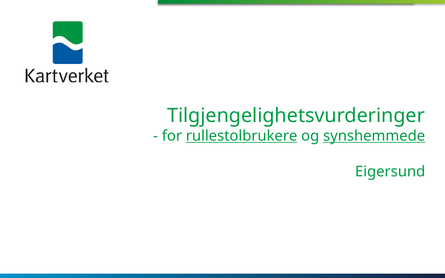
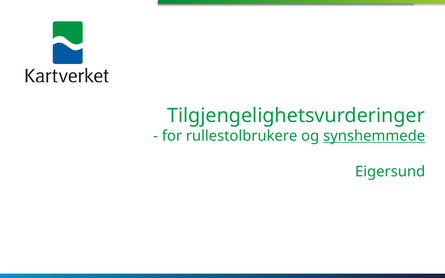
rullestolbrukere underline: present -> none
